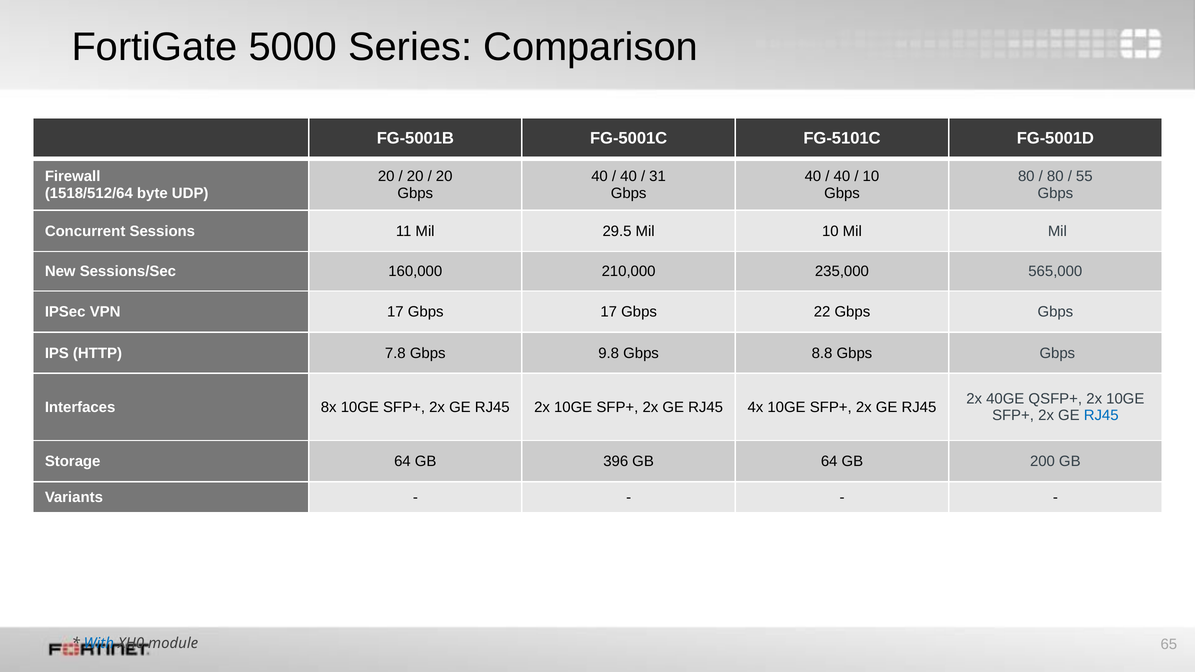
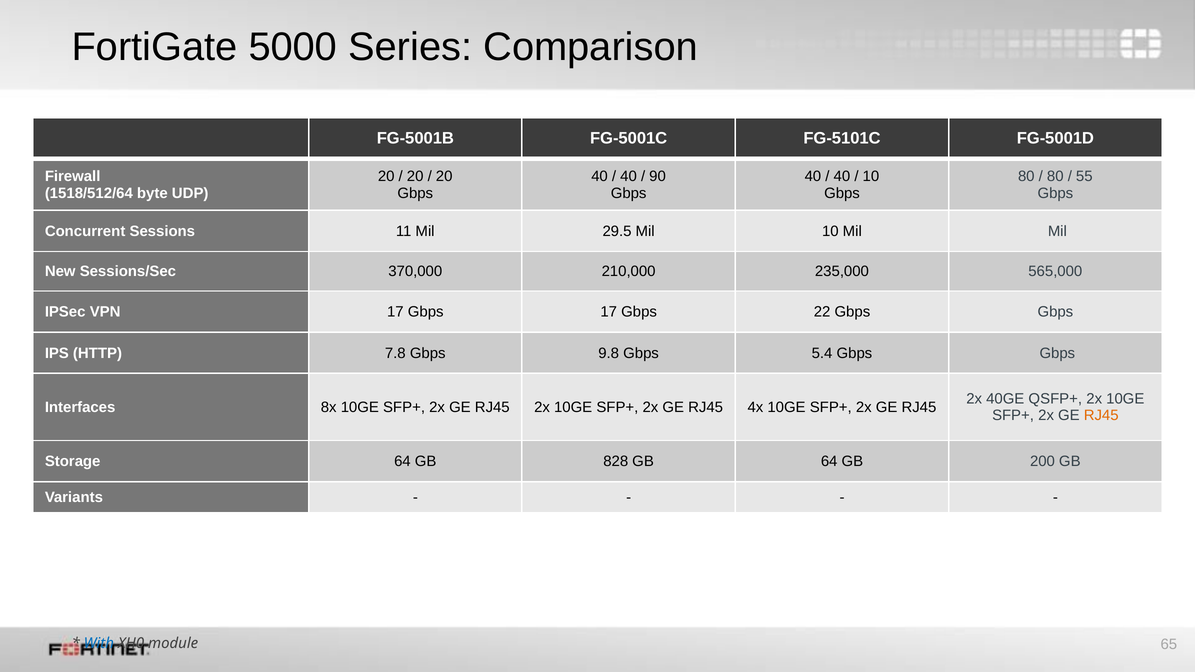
31: 31 -> 90
160,000: 160,000 -> 370,000
8.8: 8.8 -> 5.4
RJ45 at (1101, 416) colour: blue -> orange
396: 396 -> 828
